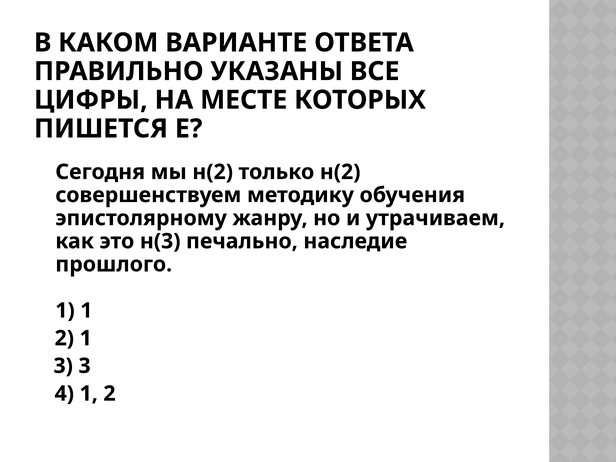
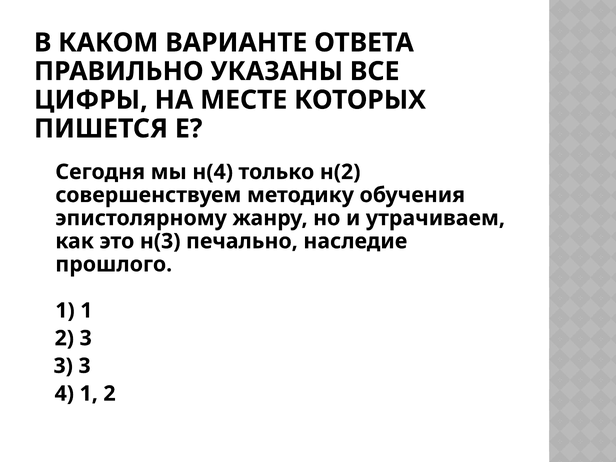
мы н(2: н(2 -> н(4
2 1: 1 -> 3
